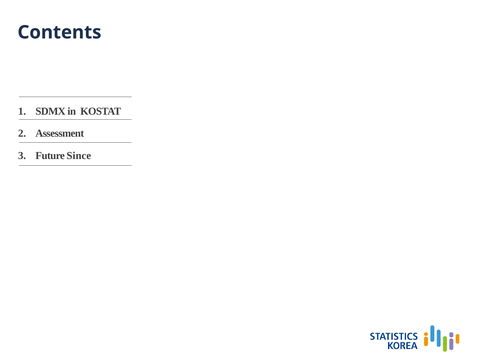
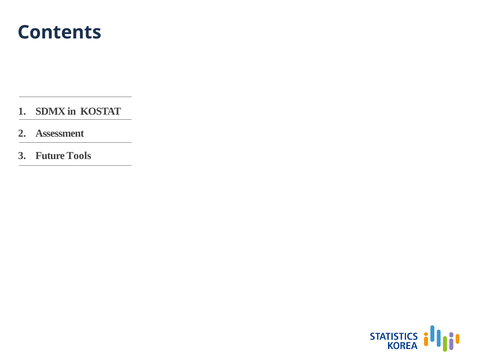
Since: Since -> Tools
